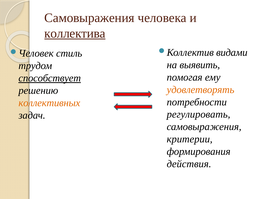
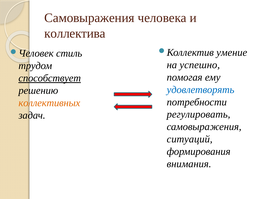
коллектива underline: present -> none
видами: видами -> умение
выявить: выявить -> успешно
удовлетворять colour: orange -> blue
критерии: критерии -> ситуаций
действия: действия -> внимания
